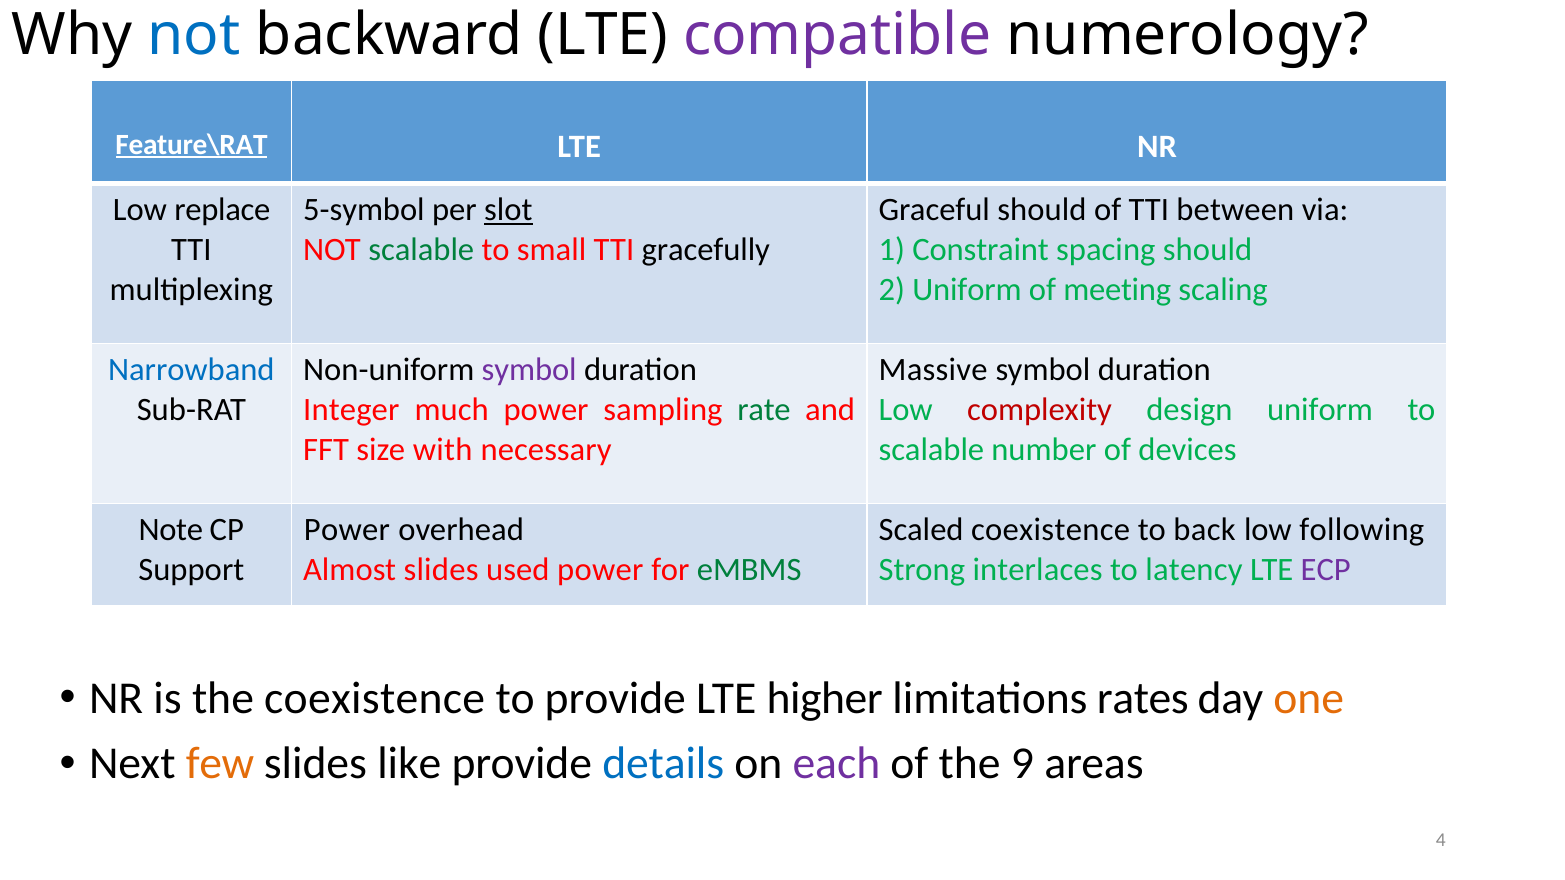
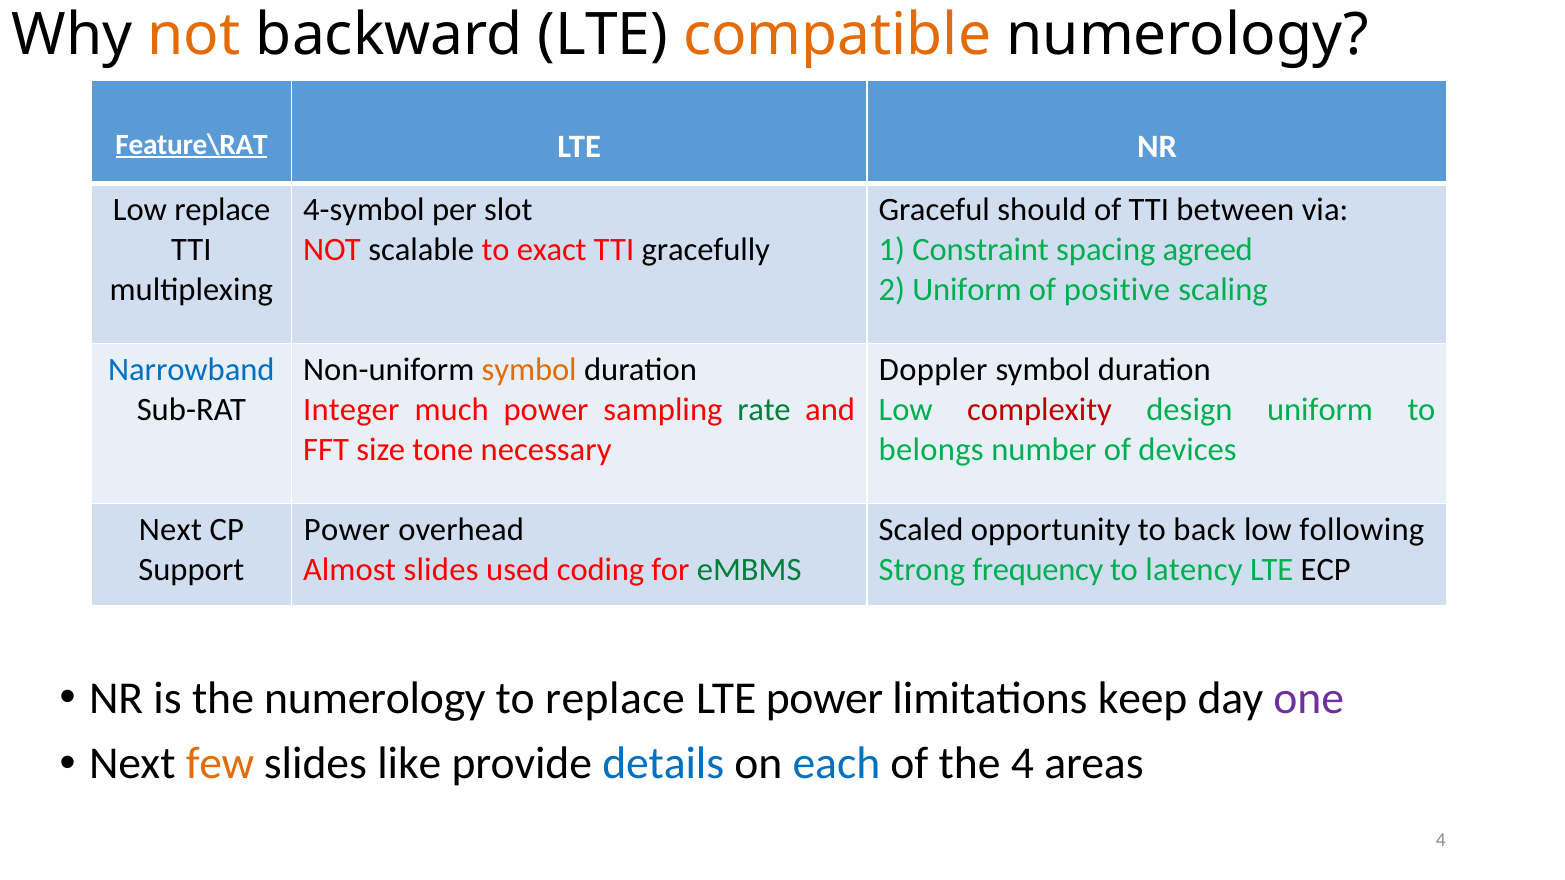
not at (194, 35) colour: blue -> orange
compatible colour: purple -> orange
5-symbol: 5-symbol -> 4-symbol
slot underline: present -> none
scalable at (421, 250) colour: green -> black
small: small -> exact
spacing should: should -> agreed
meeting: meeting -> positive
symbol at (529, 370) colour: purple -> orange
Massive: Massive -> Doppler
with: with -> tone
scalable at (931, 450): scalable -> belongs
Note at (171, 530): Note -> Next
Scaled coexistence: coexistence -> opportunity
used power: power -> coding
interlaces: interlaces -> frequency
ECP colour: purple -> black
the coexistence: coexistence -> numerology
to provide: provide -> replace
LTE higher: higher -> power
rates: rates -> keep
one colour: orange -> purple
each colour: purple -> blue
the 9: 9 -> 4
